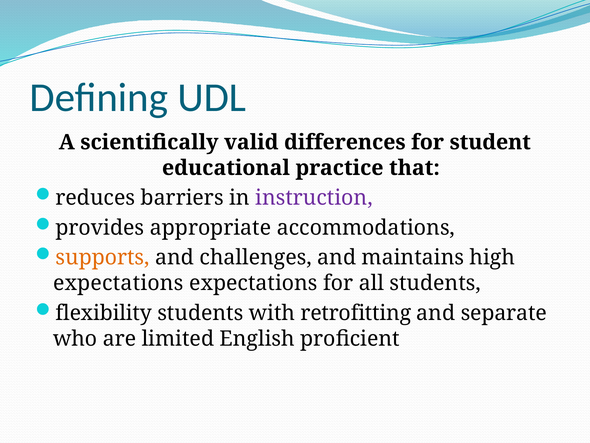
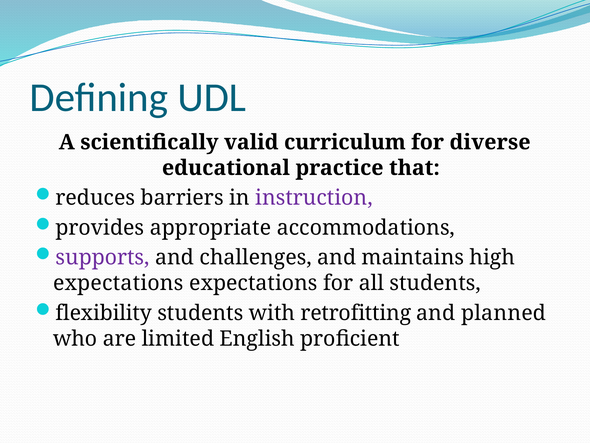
differences: differences -> curriculum
student: student -> diverse
supports colour: orange -> purple
separate: separate -> planned
